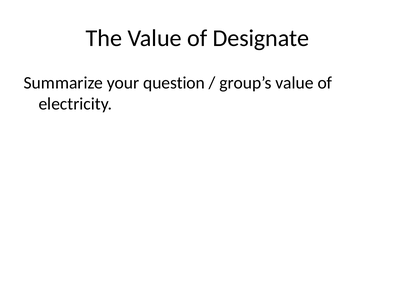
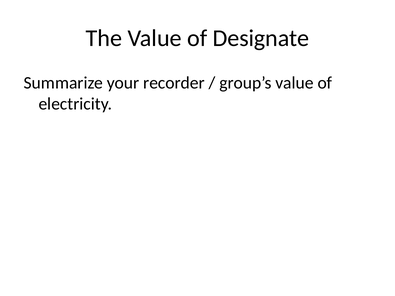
question: question -> recorder
